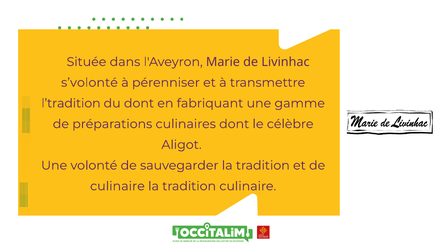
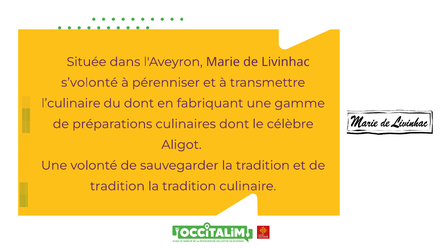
l’tradition: l’tradition -> l’culinaire
culinaire at (117, 187): culinaire -> tradition
